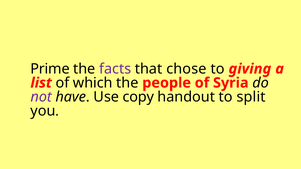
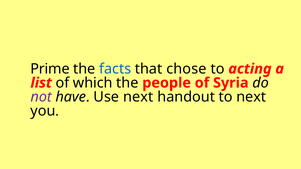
facts colour: purple -> blue
giving: giving -> acting
Use copy: copy -> next
to split: split -> next
